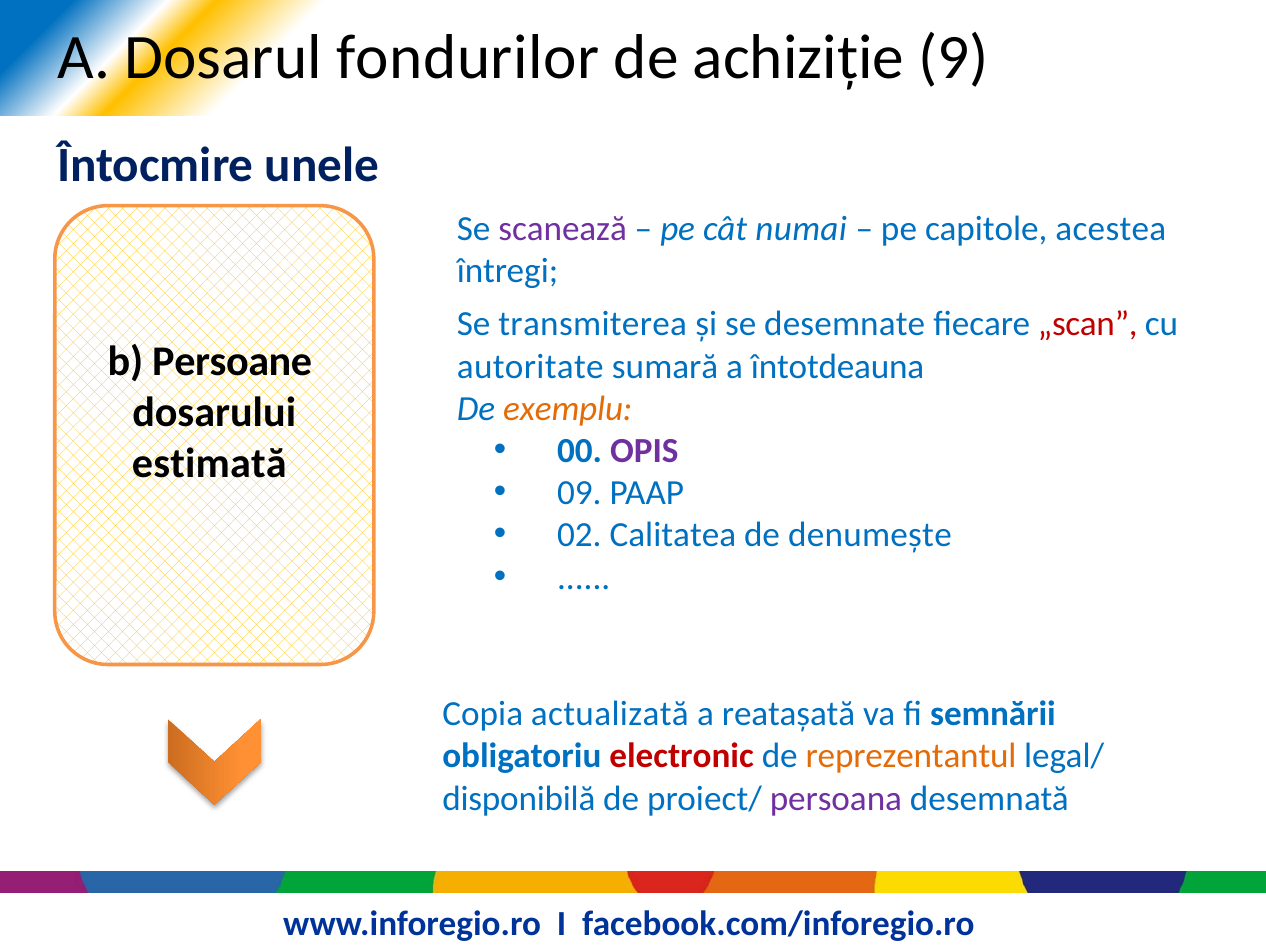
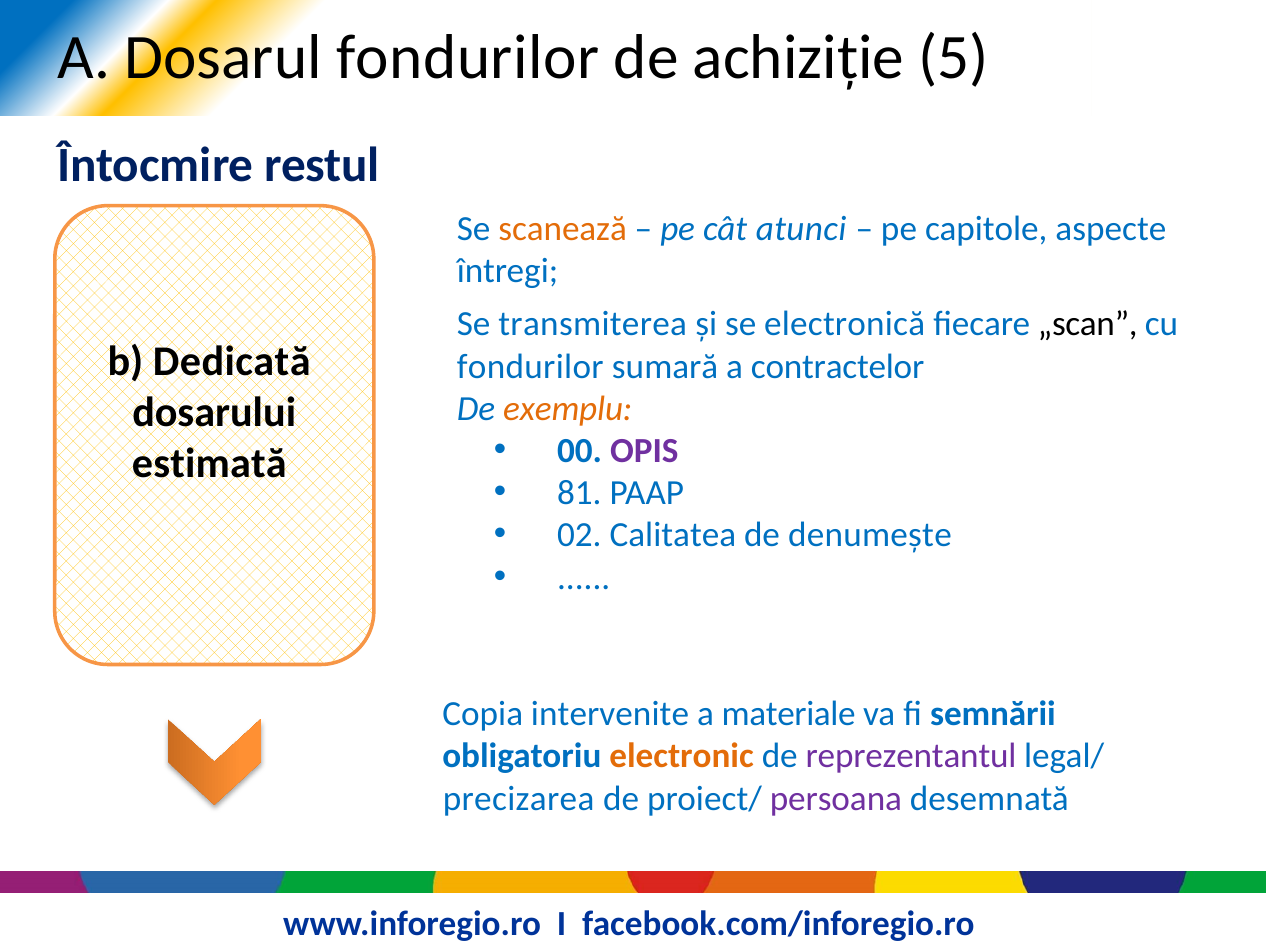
9: 9 -> 5
unele: unele -> restul
scanează colour: purple -> orange
numai: numai -> atunci
acestea: acestea -> aspecte
desemnate: desemnate -> electronică
„scan colour: red -> black
Persoane: Persoane -> Dedicată
autoritate at (530, 366): autoritate -> fondurilor
întotdeauna: întotdeauna -> contractelor
09: 09 -> 81
actualizată: actualizată -> intervenite
reatașată: reatașată -> materiale
electronic colour: red -> orange
reprezentantul colour: orange -> purple
disponibilă: disponibilă -> precizarea
